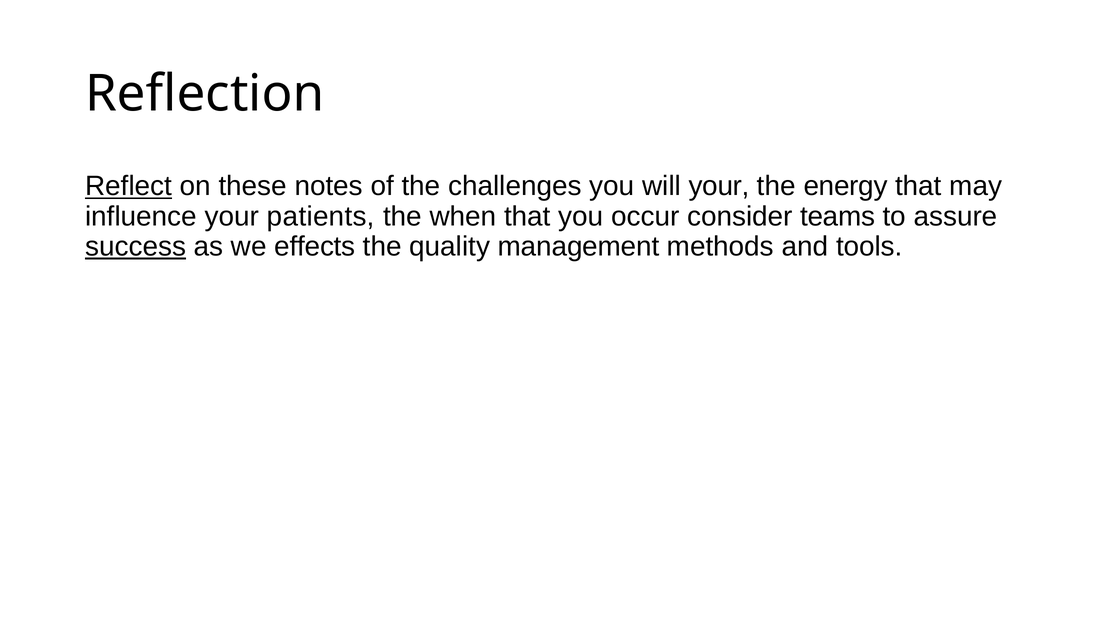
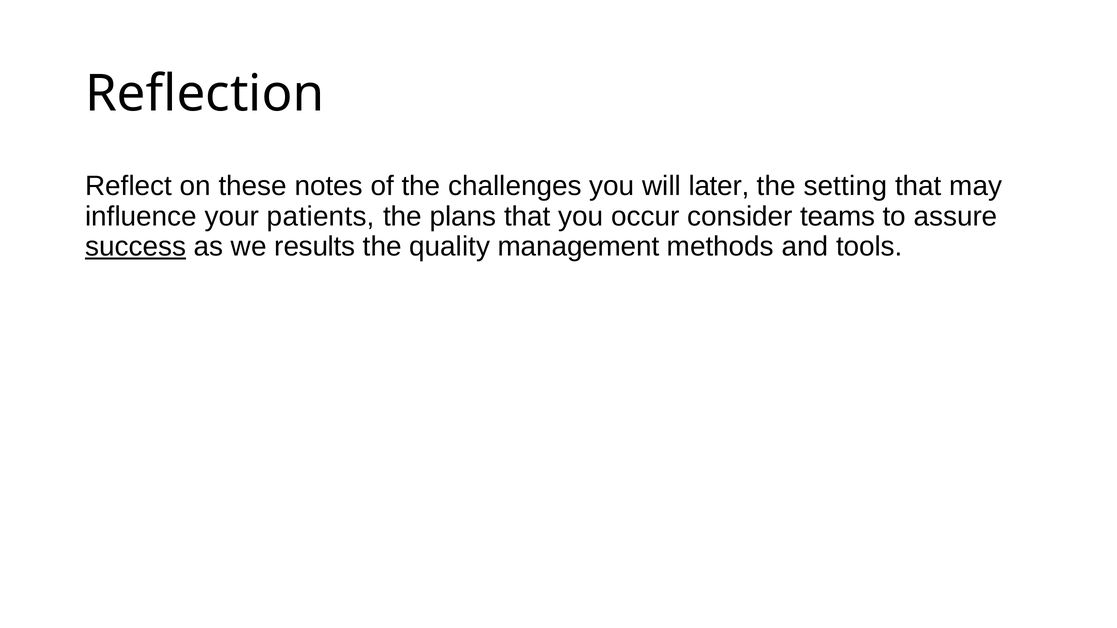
Reflect underline: present -> none
will your: your -> later
energy: energy -> setting
when: when -> plans
effects: effects -> results
